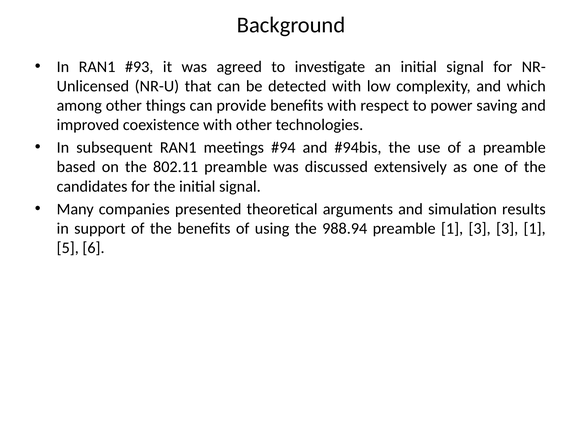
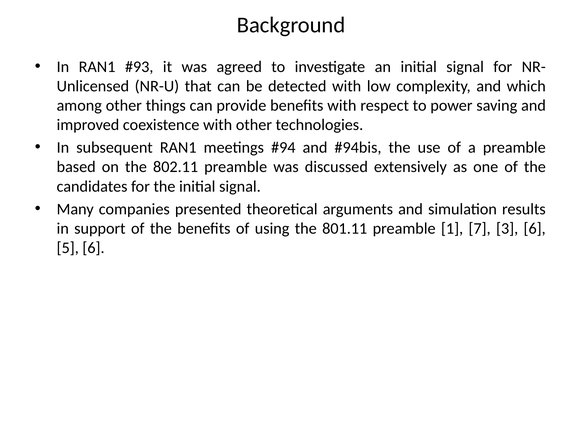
988.94: 988.94 -> 801.11
1 3: 3 -> 7
3 1: 1 -> 6
